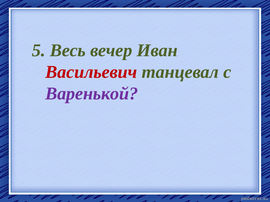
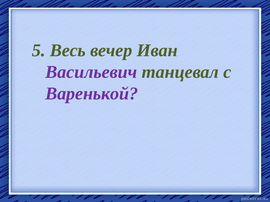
Васильевич colour: red -> purple
